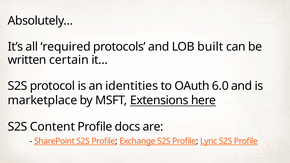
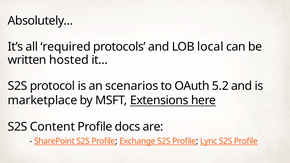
built: built -> local
certain: certain -> hosted
identities: identities -> scenarios
6.0: 6.0 -> 5.2
